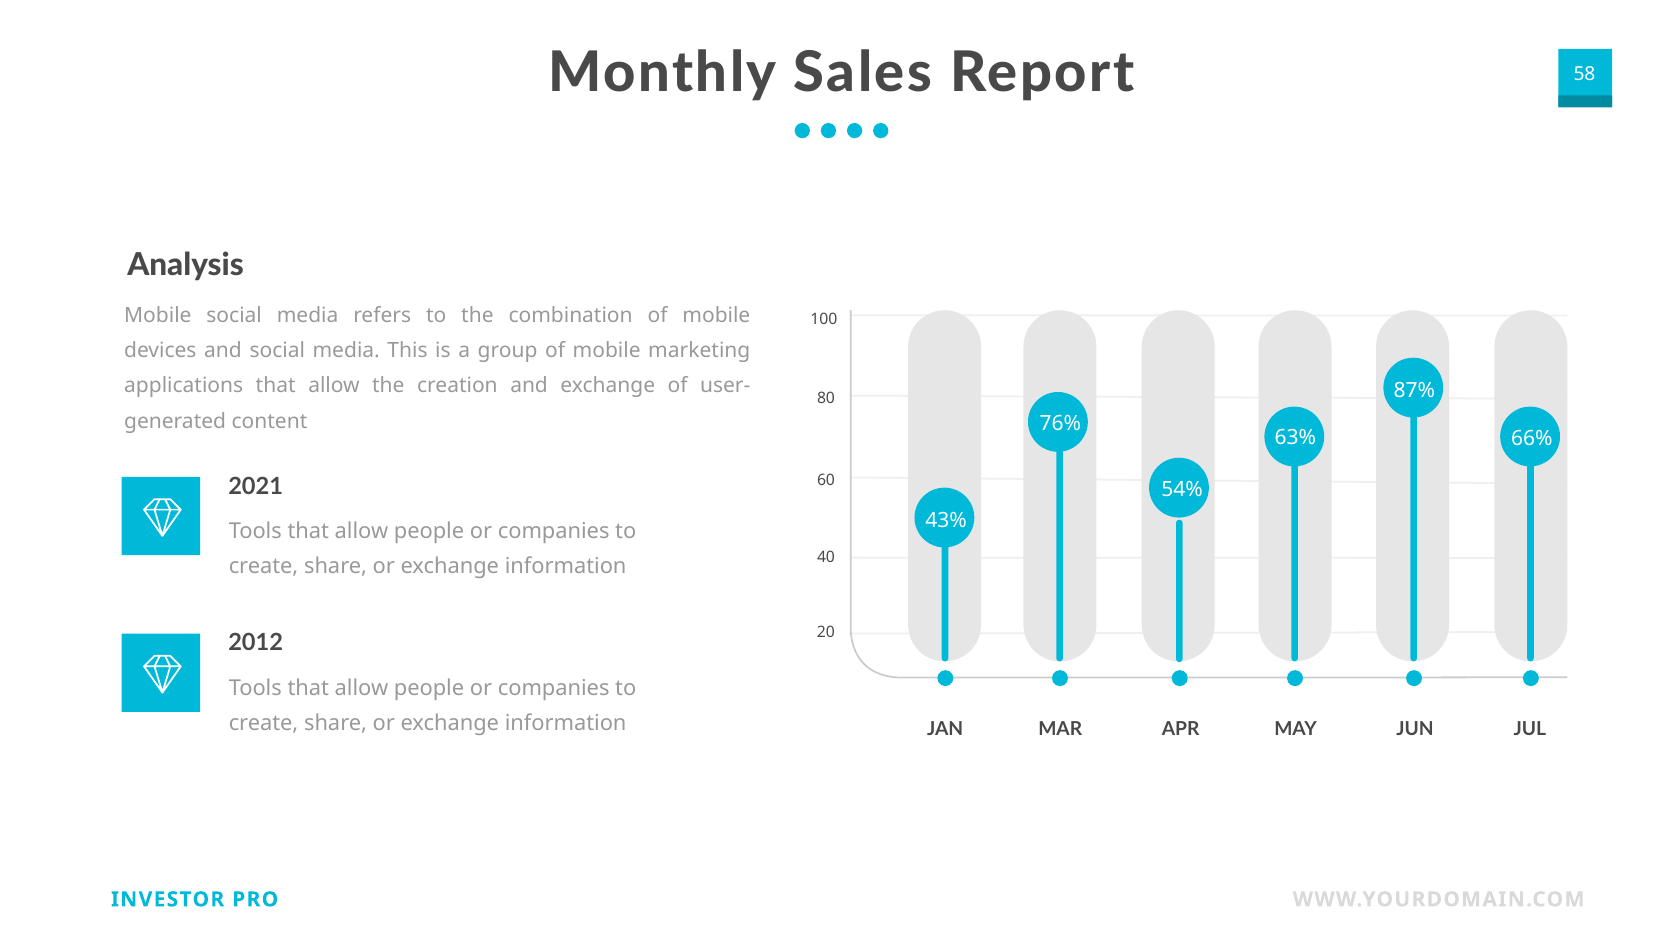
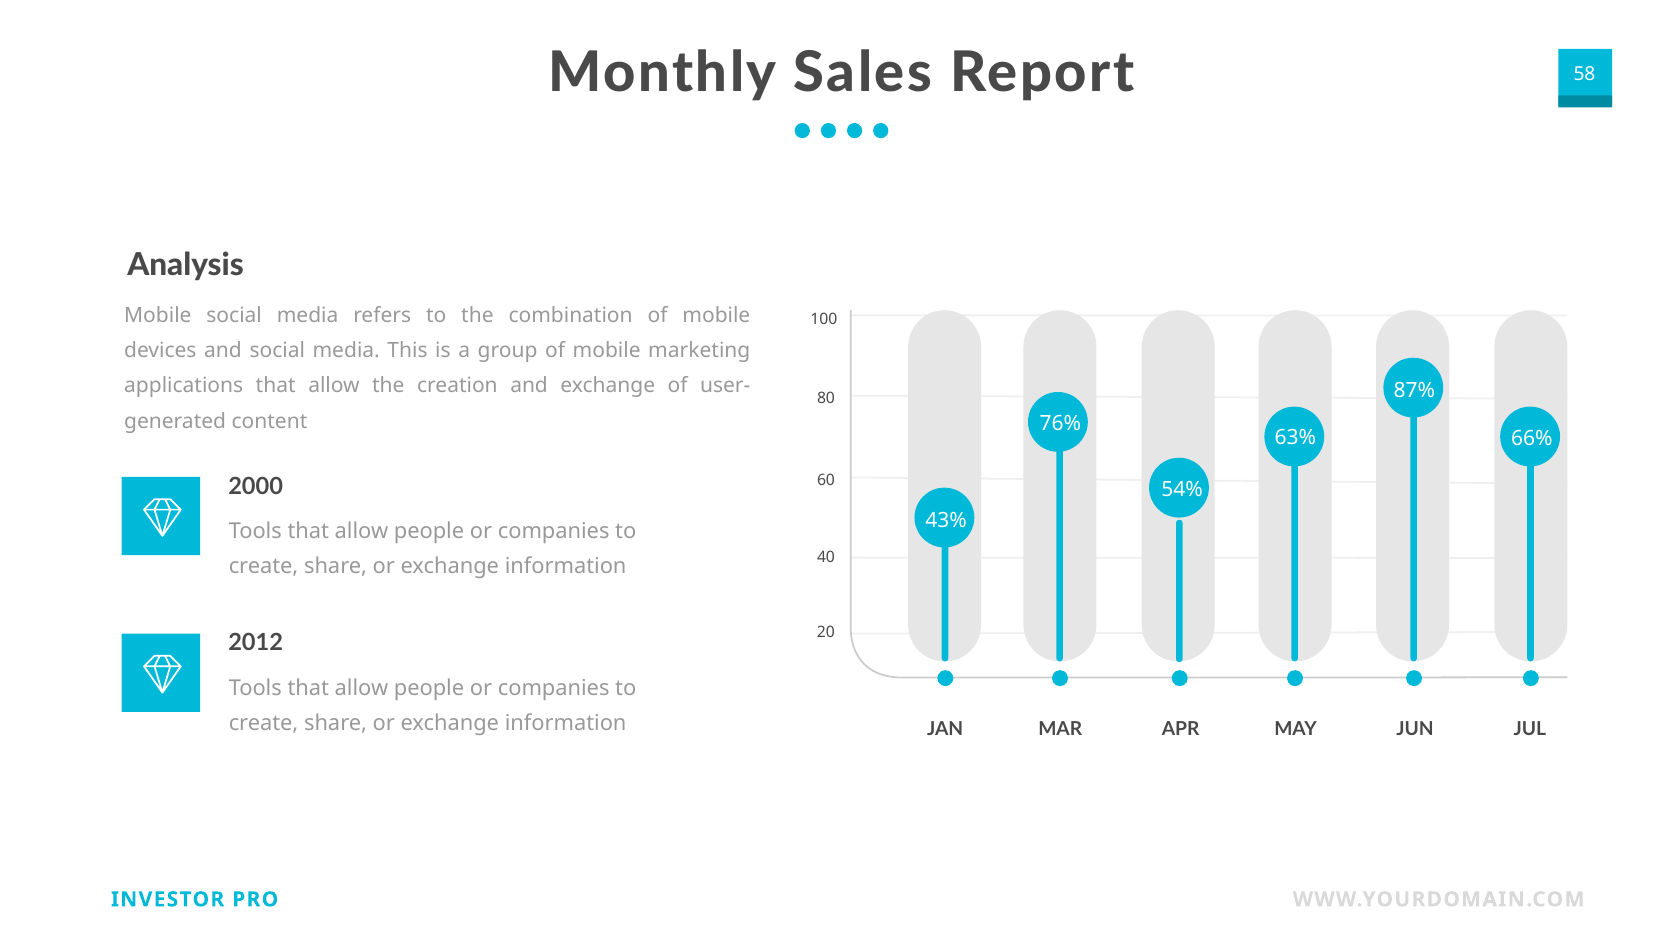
2021: 2021 -> 2000
